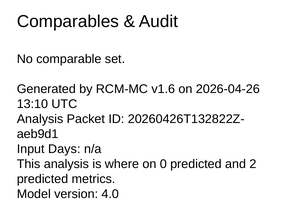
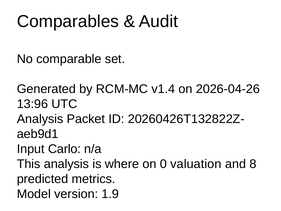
v1.6: v1.6 -> v1.4
13:10: 13:10 -> 13:96
Days: Days -> Carlo
0 predicted: predicted -> valuation
2: 2 -> 8
4.0: 4.0 -> 1.9
